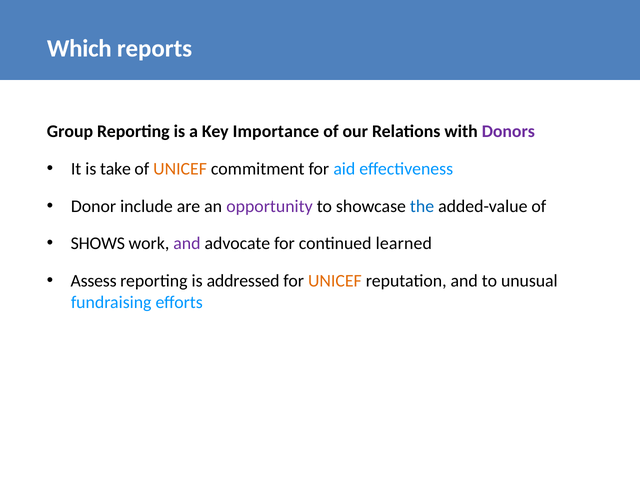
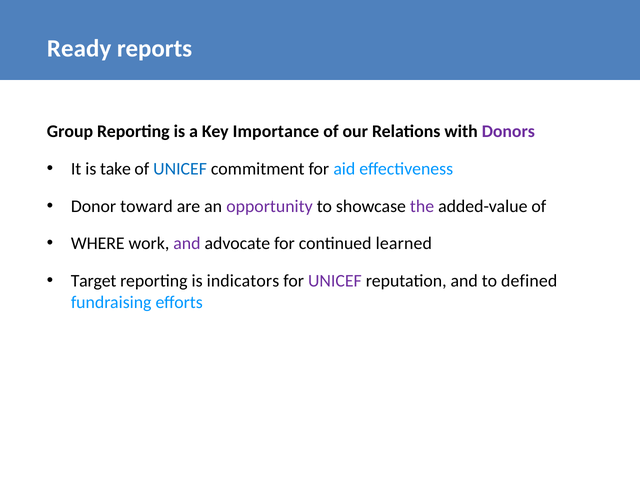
Which: Which -> Ready
UNICEF at (180, 169) colour: orange -> blue
include: include -> toward
the colour: blue -> purple
SHOWS: SHOWS -> WHERE
Assess: Assess -> Target
addressed: addressed -> indicators
UNICEF at (335, 281) colour: orange -> purple
unusual: unusual -> defined
